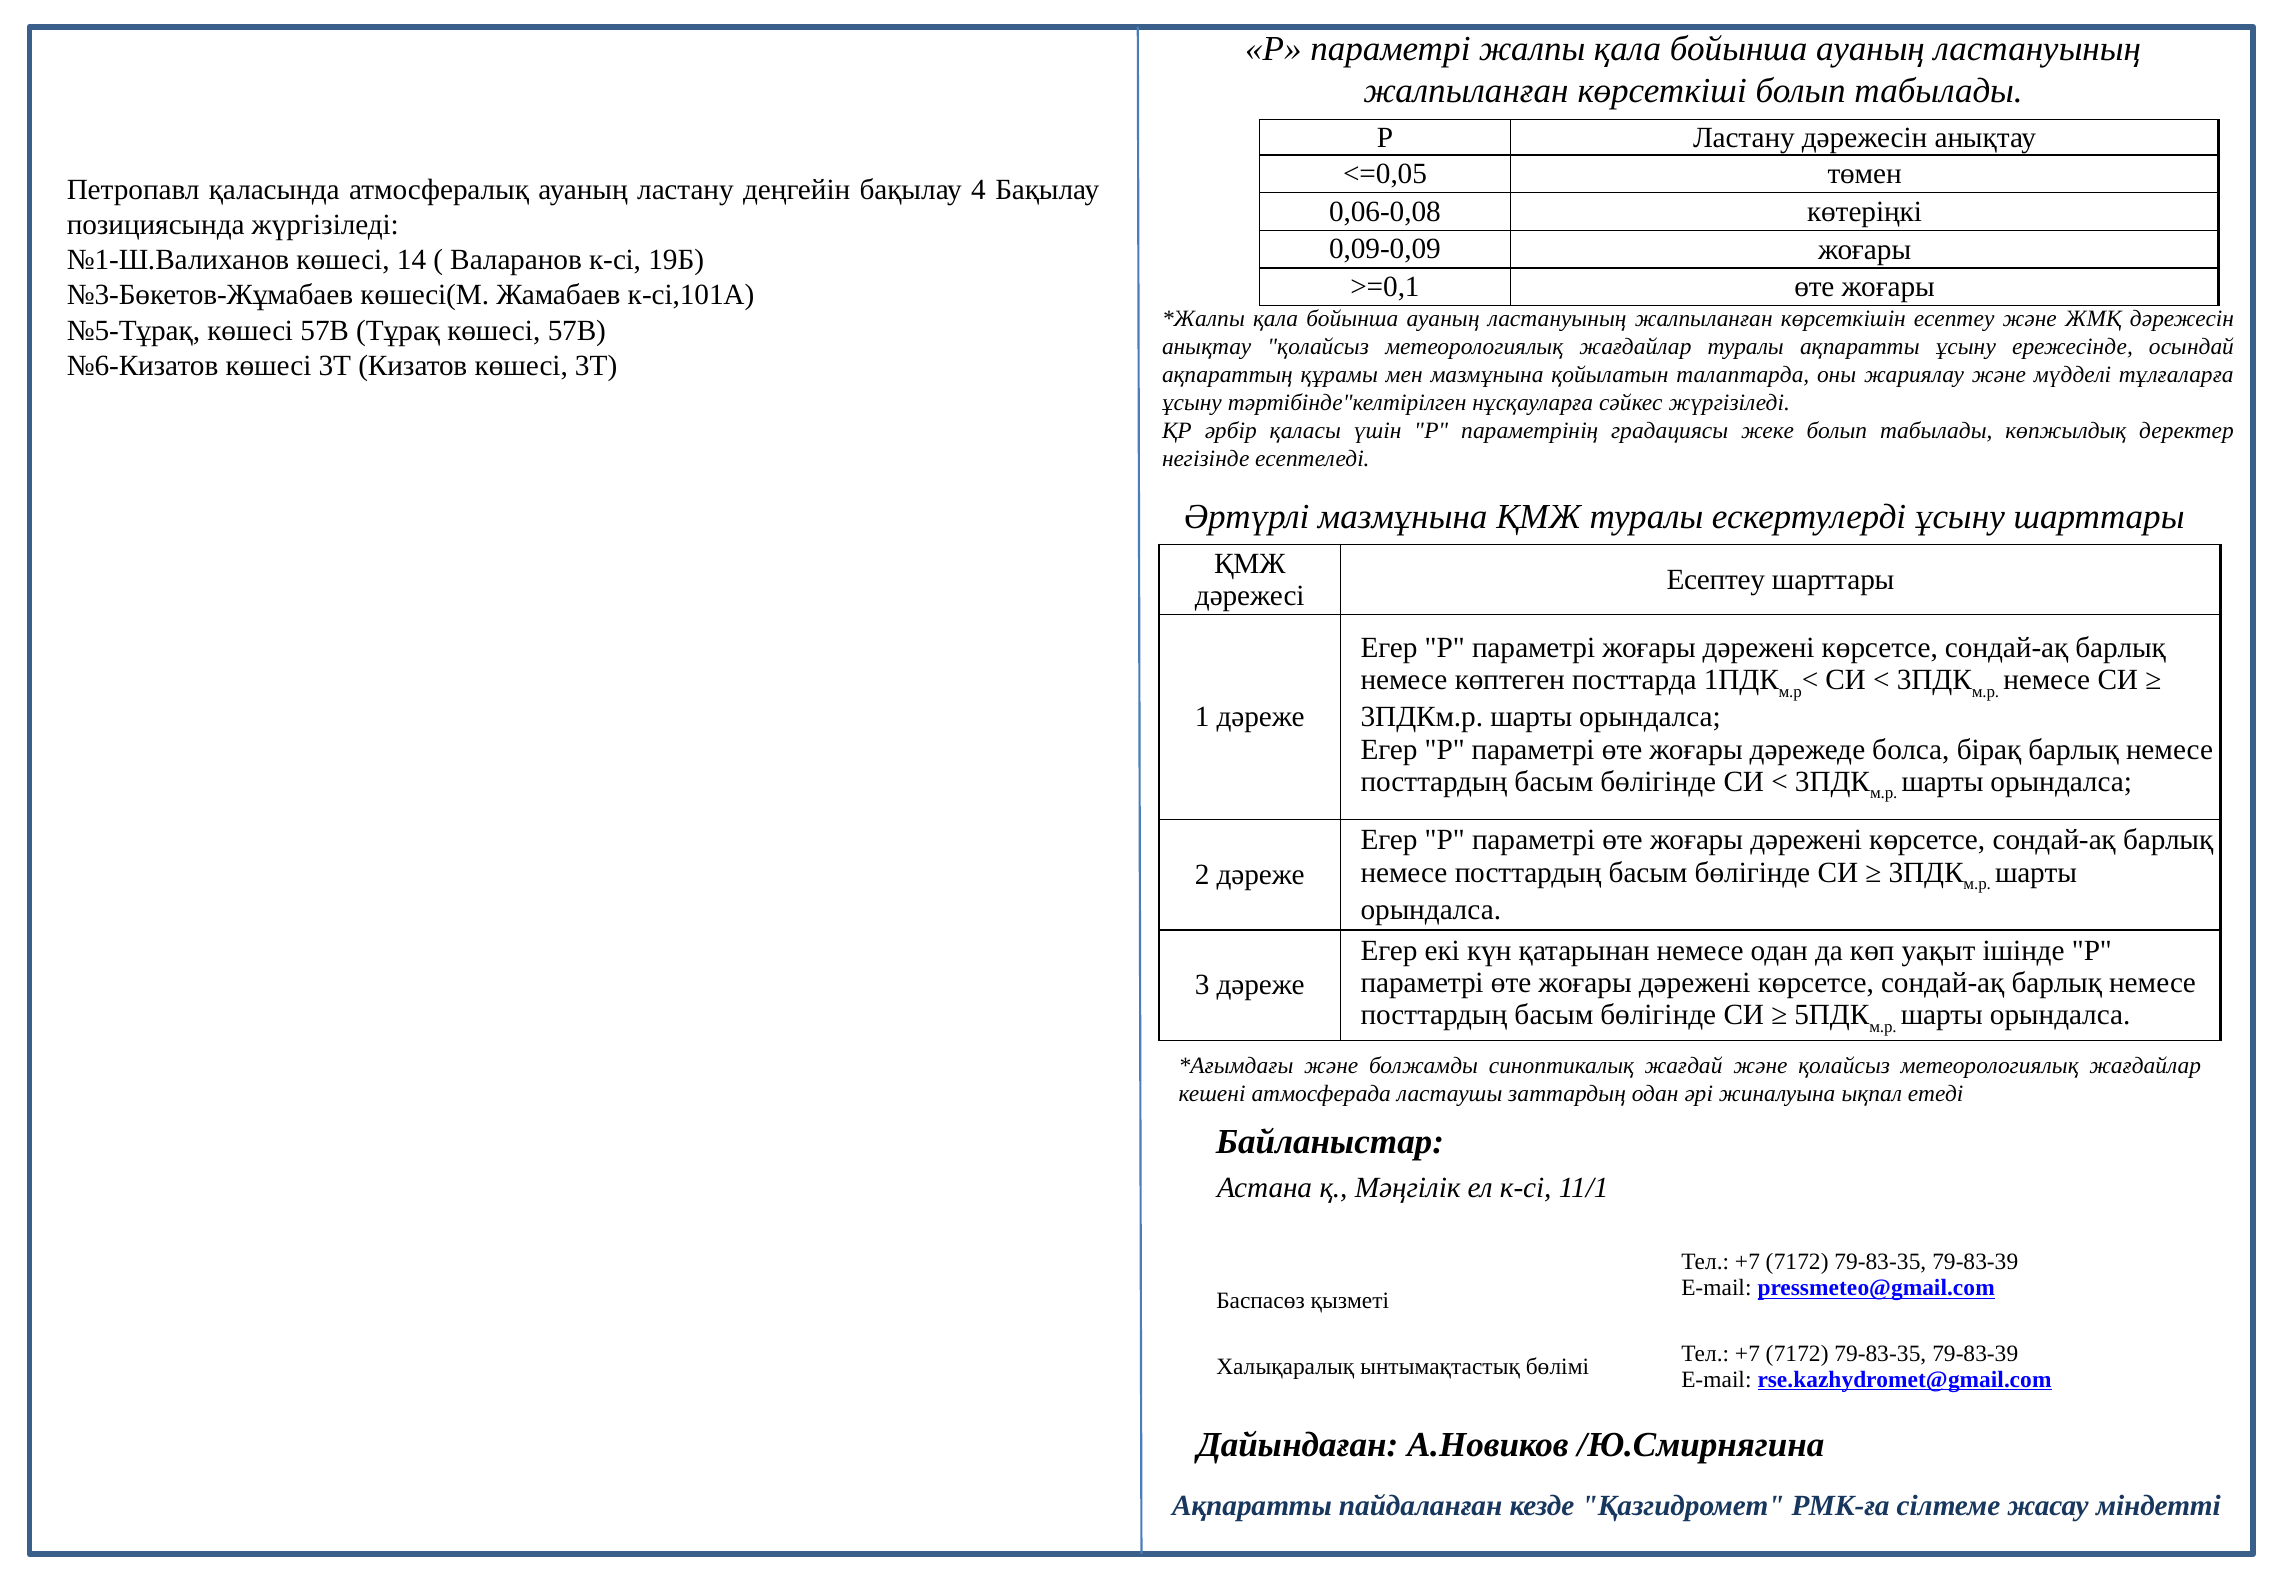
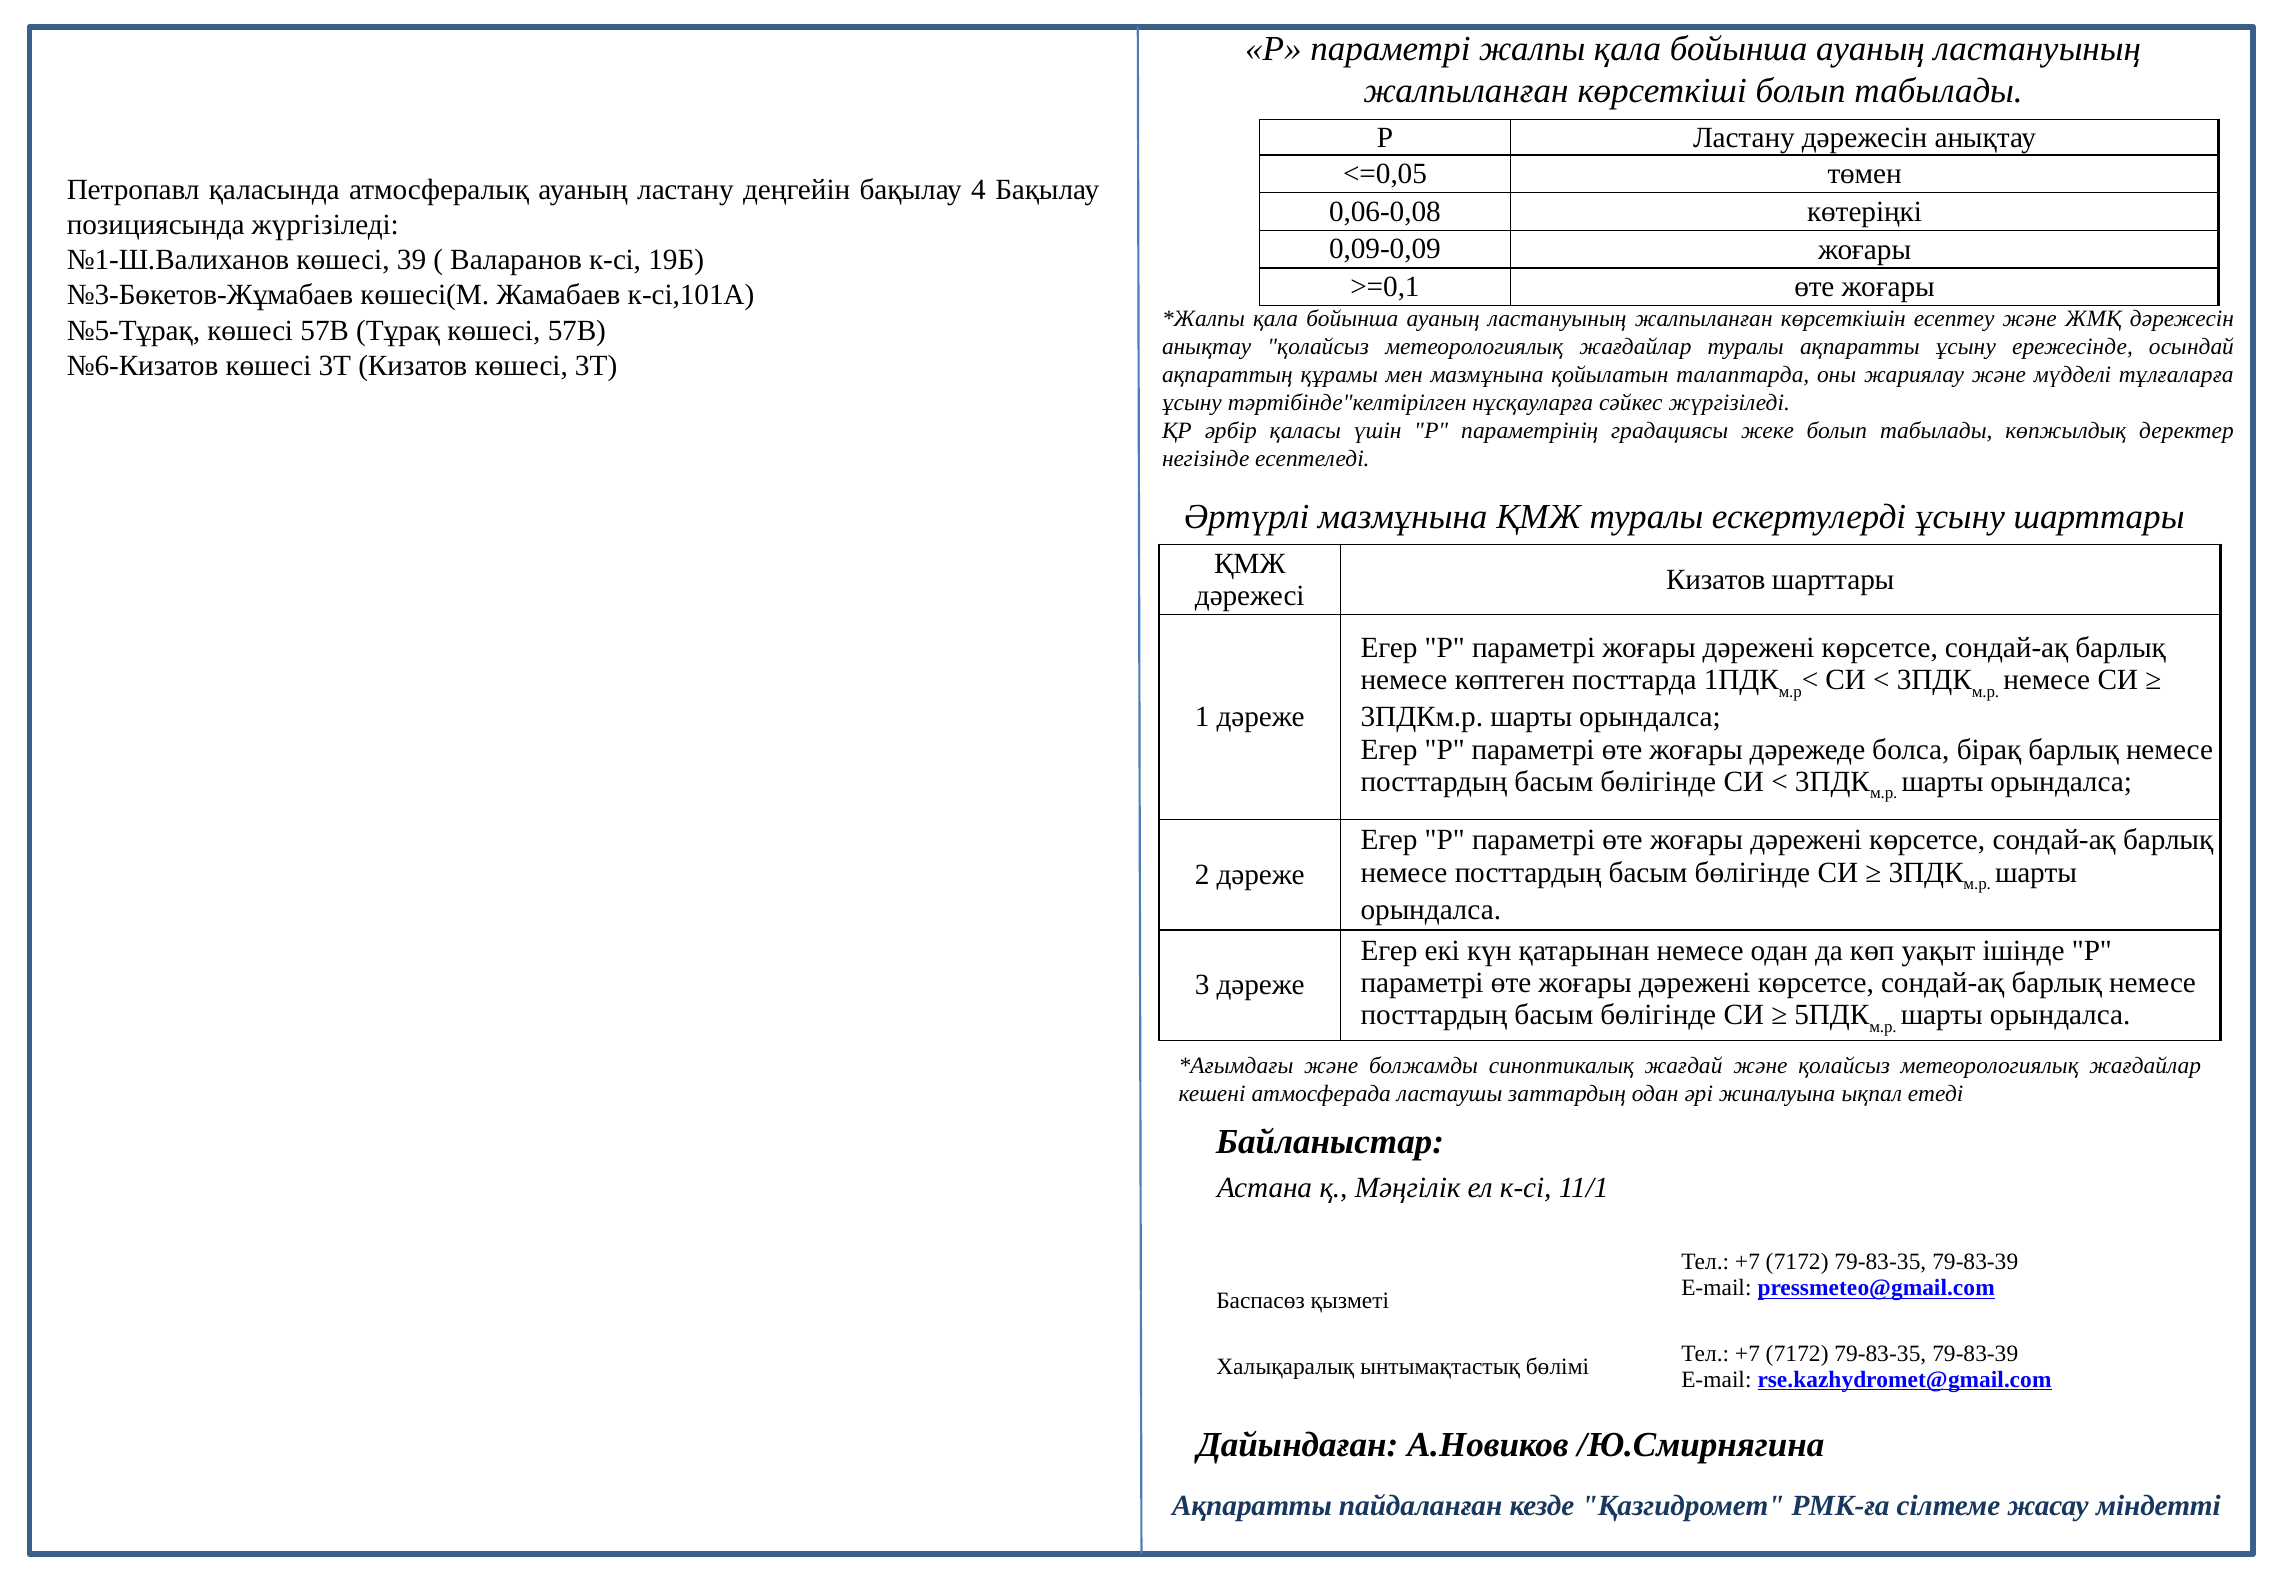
14: 14 -> 39
Есептеу at (1716, 579): Есептеу -> Кизатов
